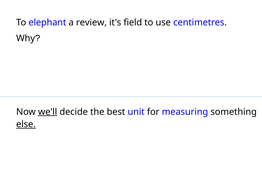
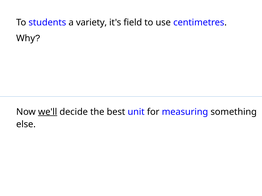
elephant: elephant -> students
review: review -> variety
else underline: present -> none
